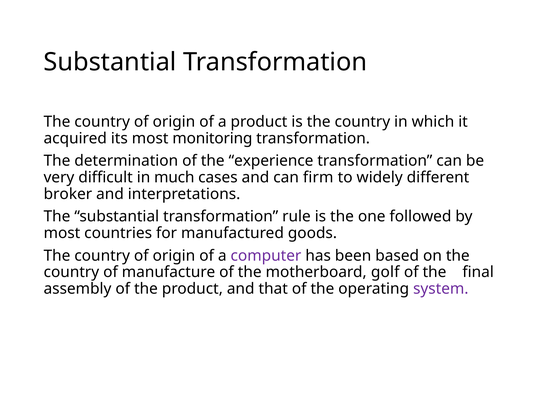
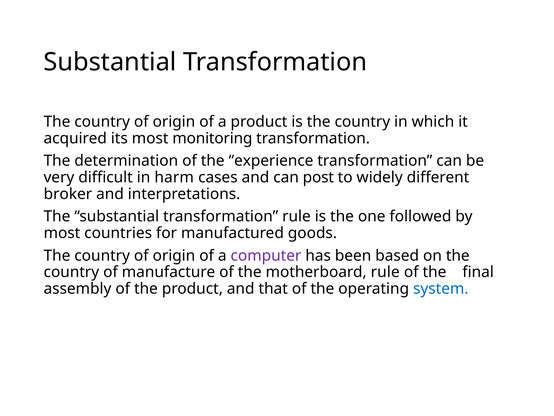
much: much -> harm
firm: firm -> post
motherboard golf: golf -> rule
system colour: purple -> blue
